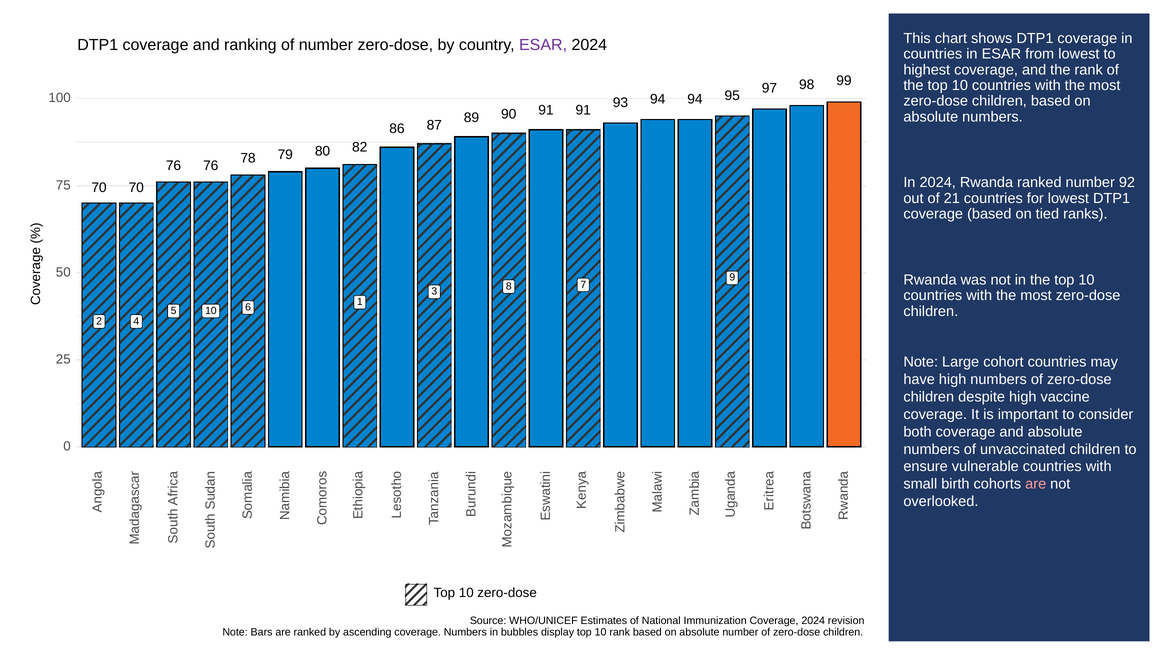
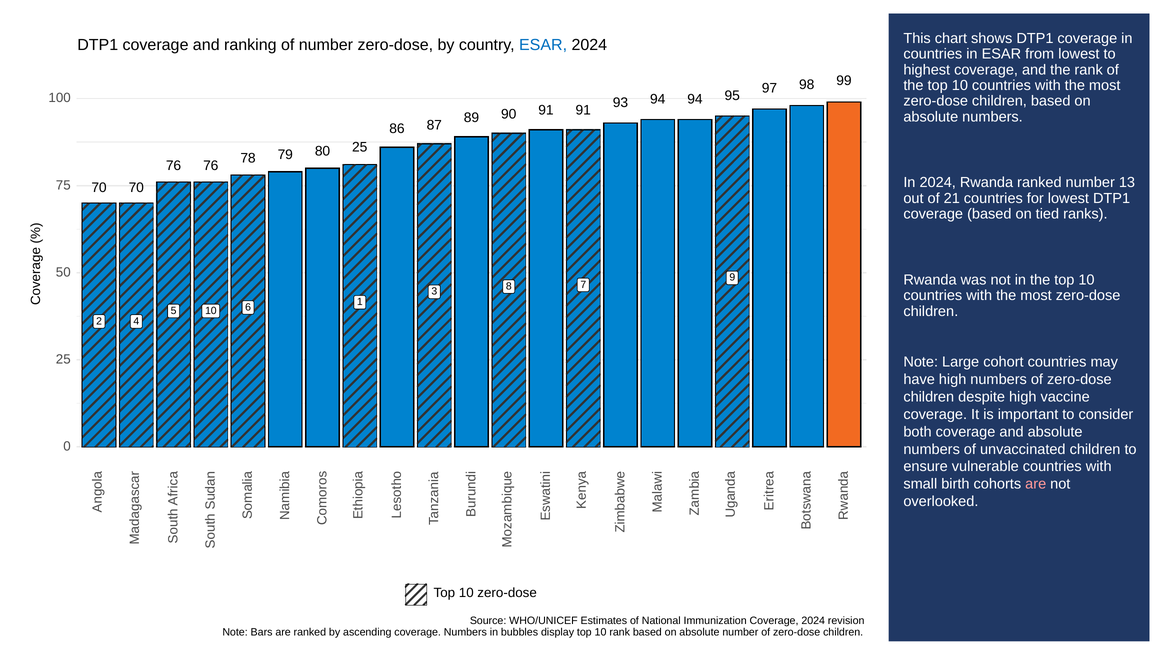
ESAR at (543, 45) colour: purple -> blue
80 82: 82 -> 25
92: 92 -> 13
